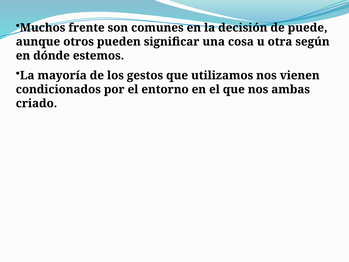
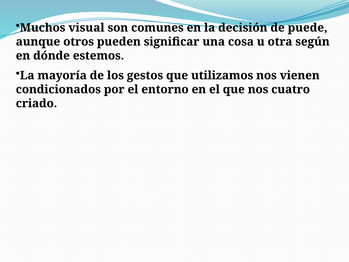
frente: frente -> visual
ambas: ambas -> cuatro
